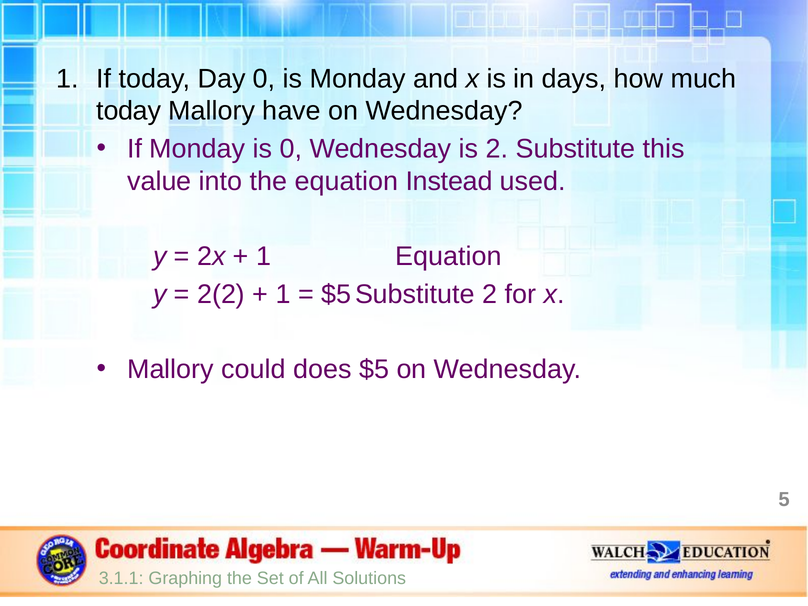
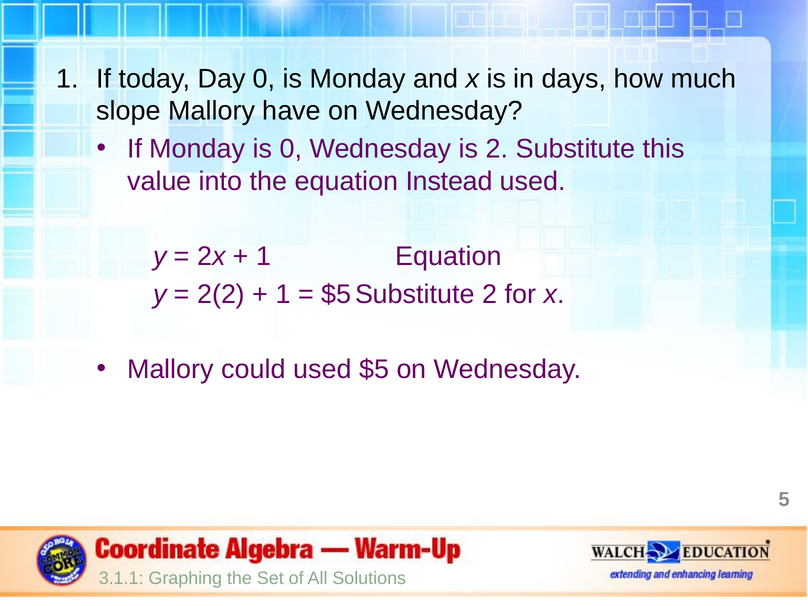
today at (129, 111): today -> slope
could does: does -> used
